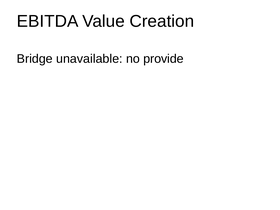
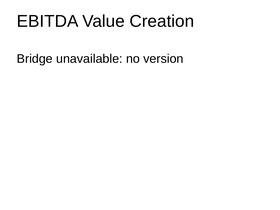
provide: provide -> version
